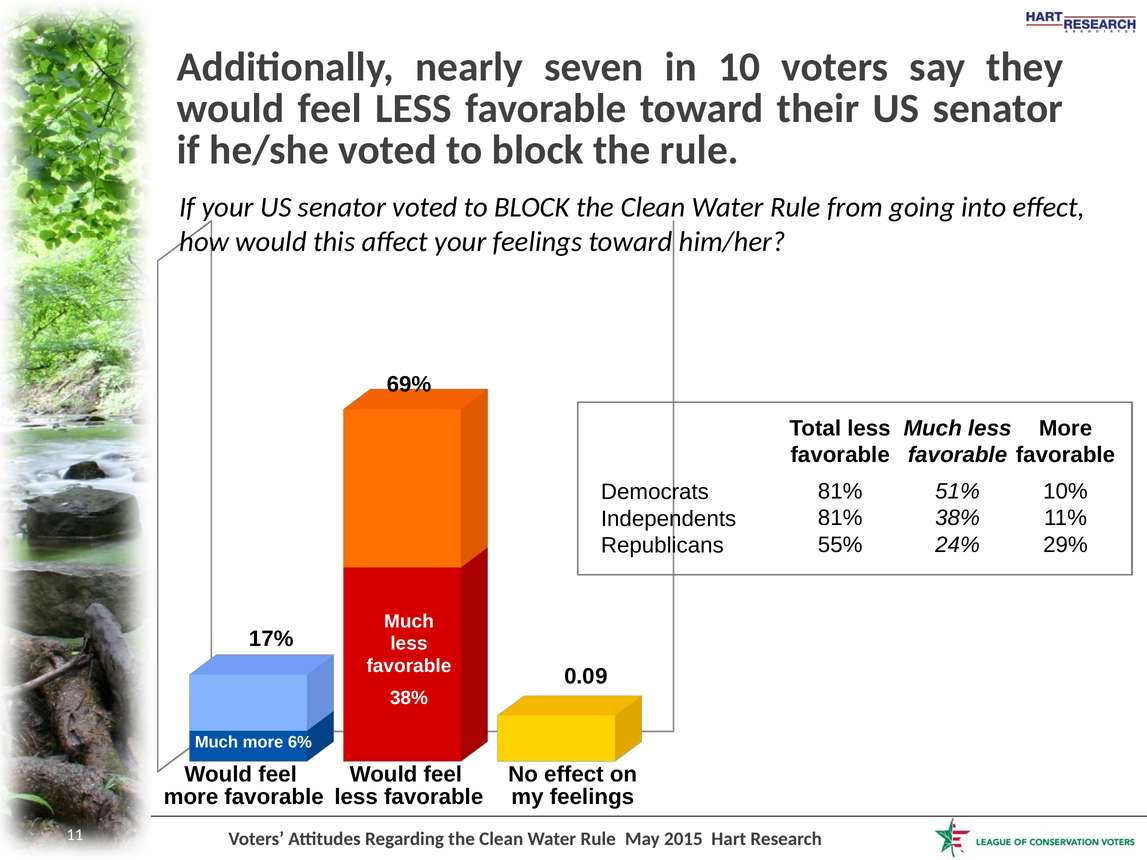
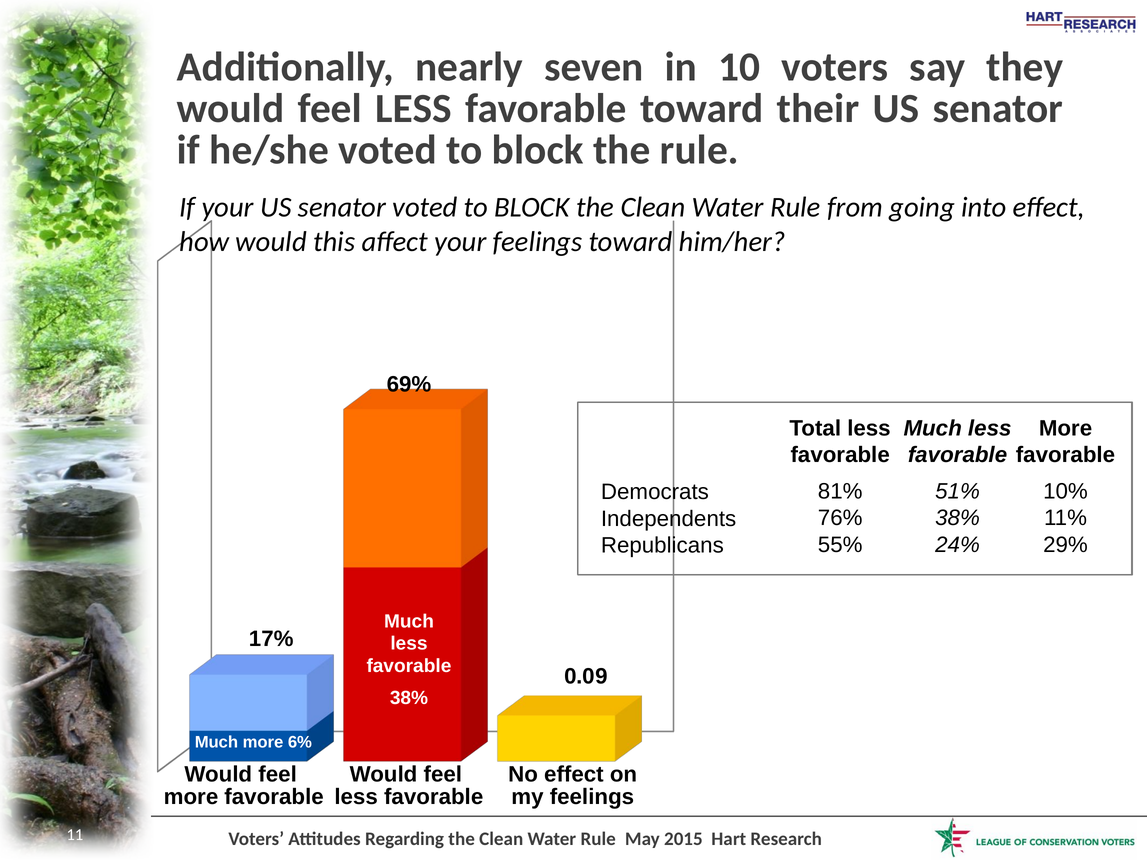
81% at (840, 518): 81% -> 76%
